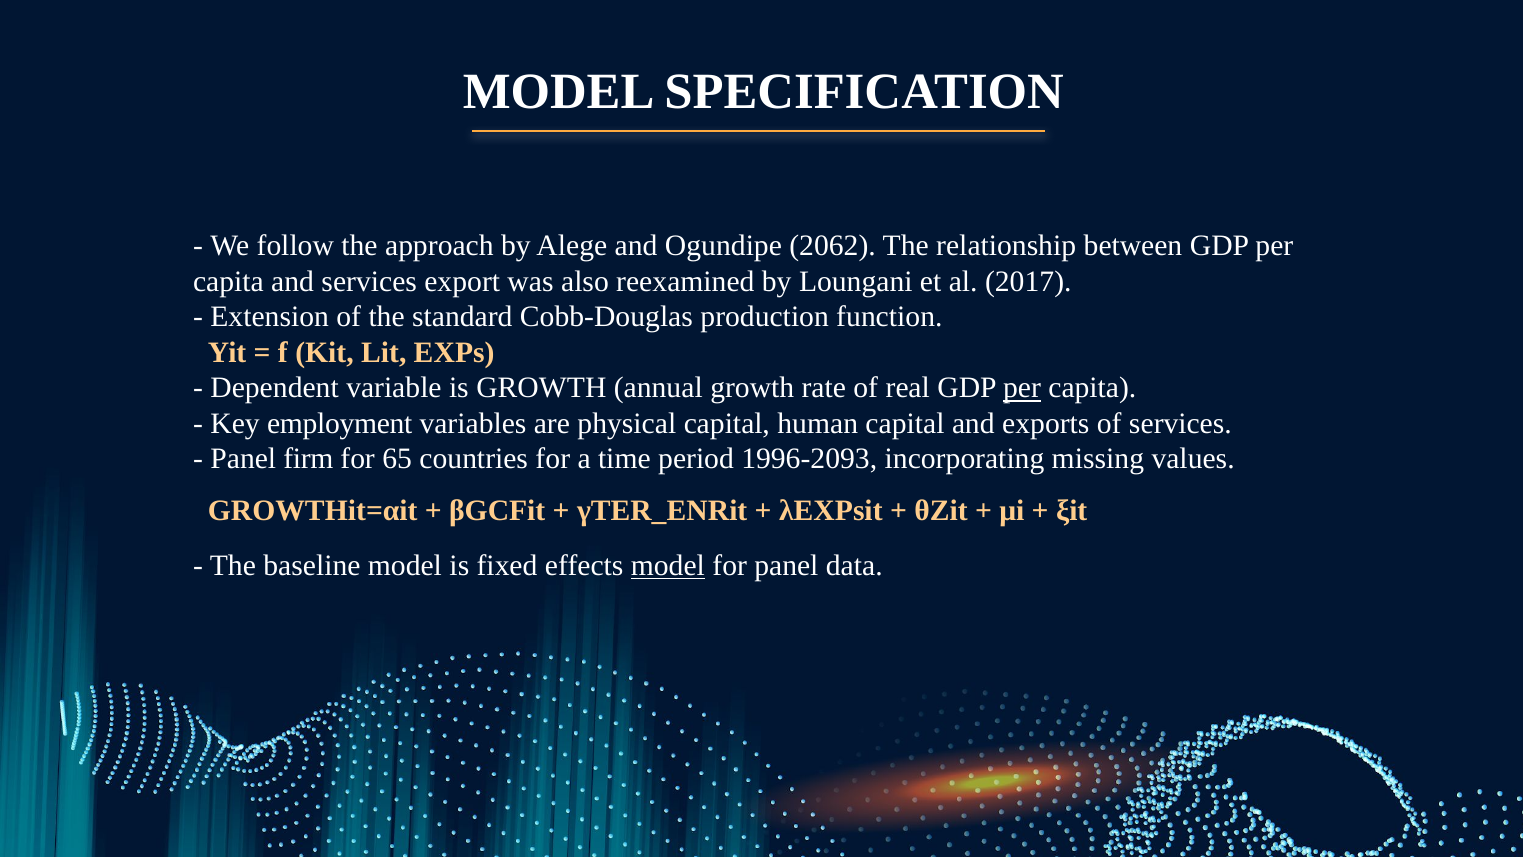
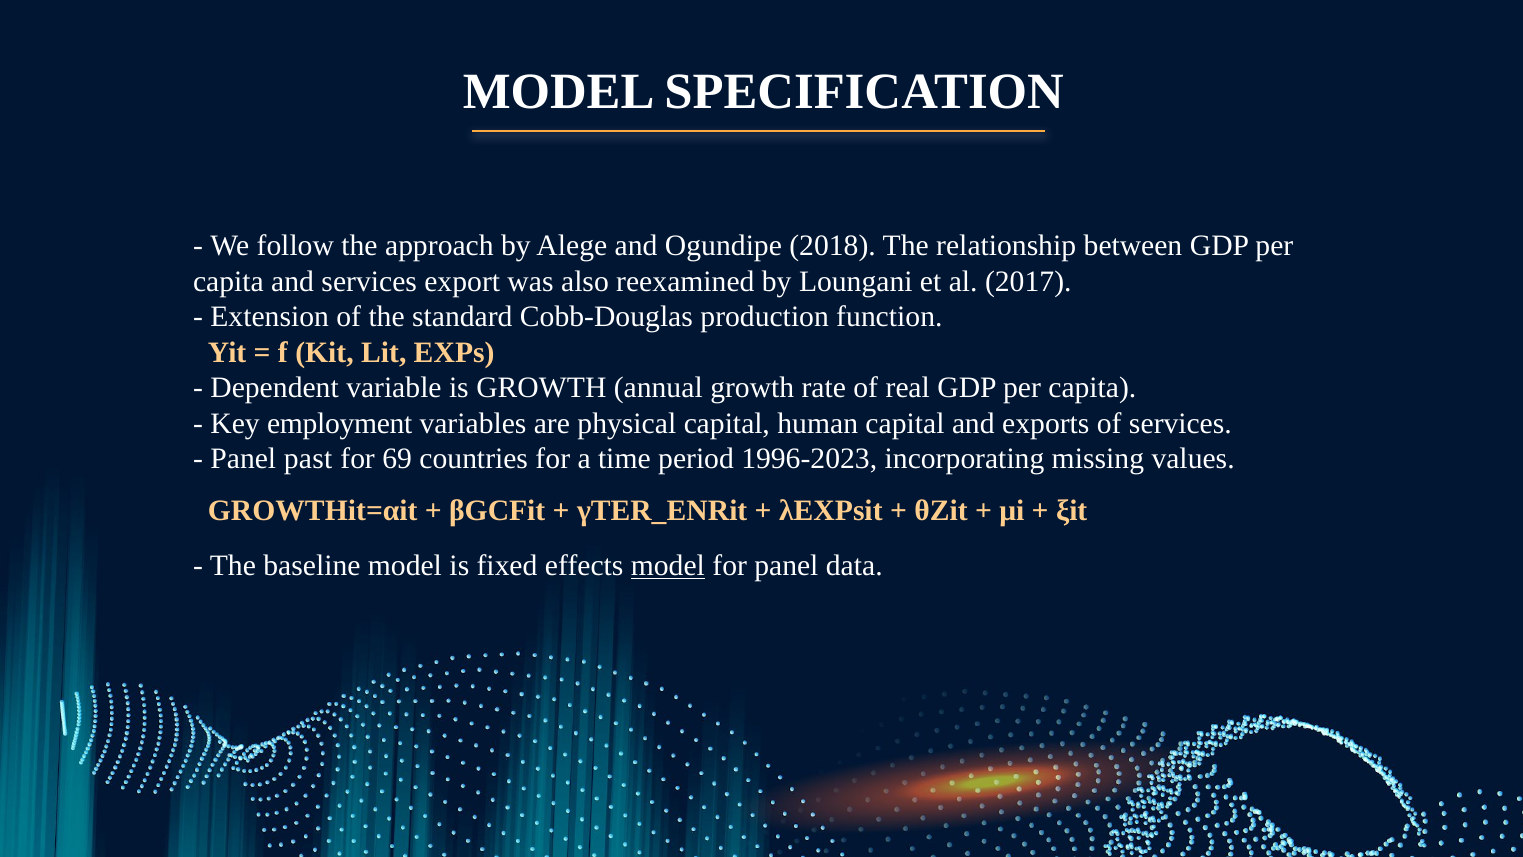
2062: 2062 -> 2018
per at (1022, 388) underline: present -> none
firm: firm -> past
65: 65 -> 69
1996-2093: 1996-2093 -> 1996-2023
